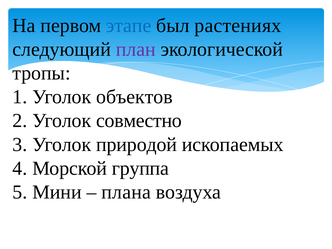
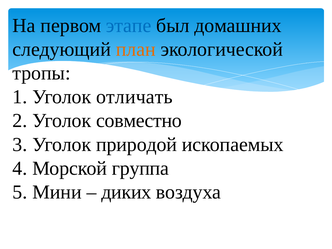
растениях: растениях -> домашних
план colour: purple -> orange
объектов: объектов -> отличать
плана: плана -> диких
